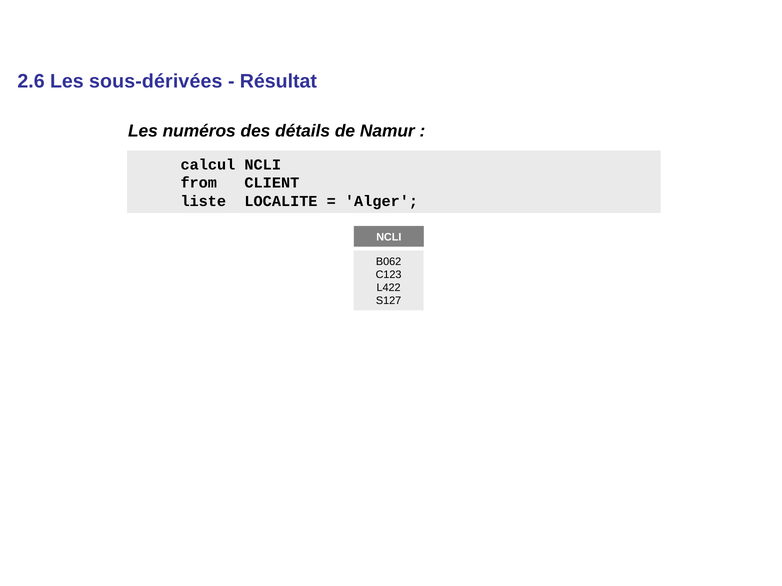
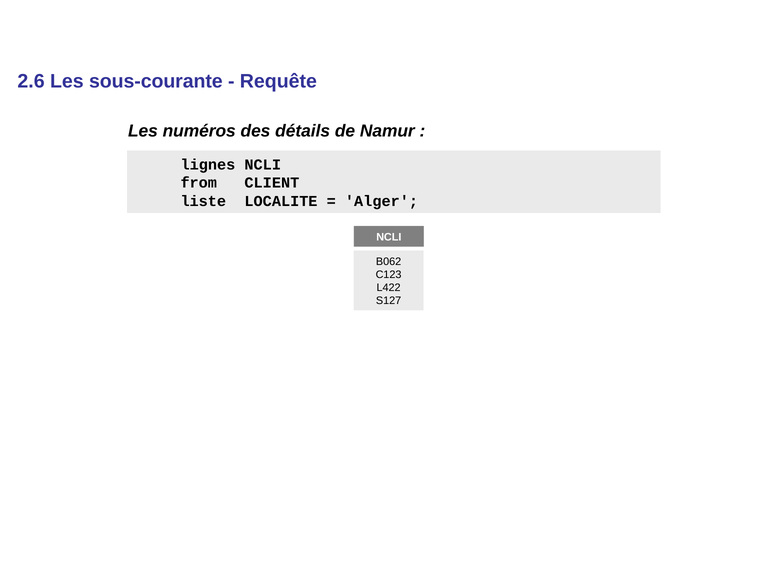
sous-dérivées: sous-dérivées -> sous-courante
Résultat: Résultat -> Requête
calcul: calcul -> lignes
